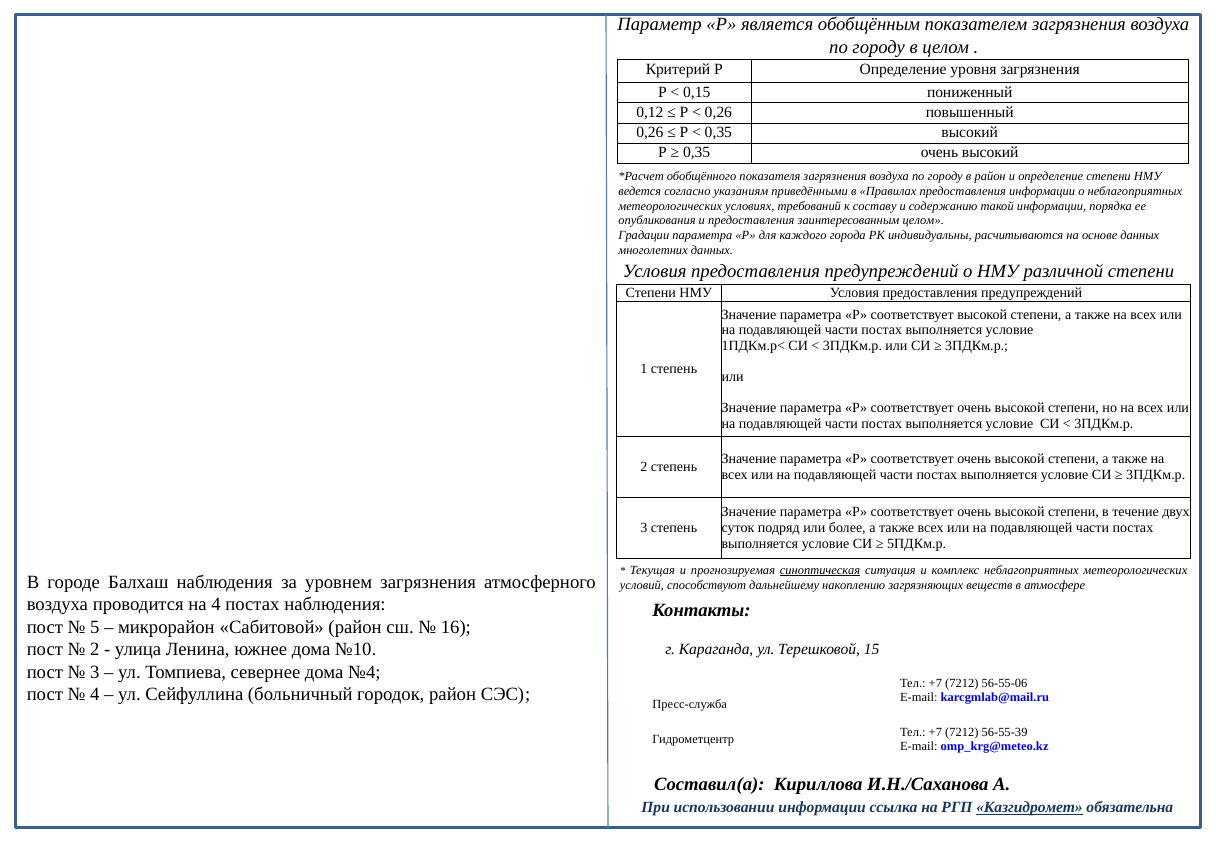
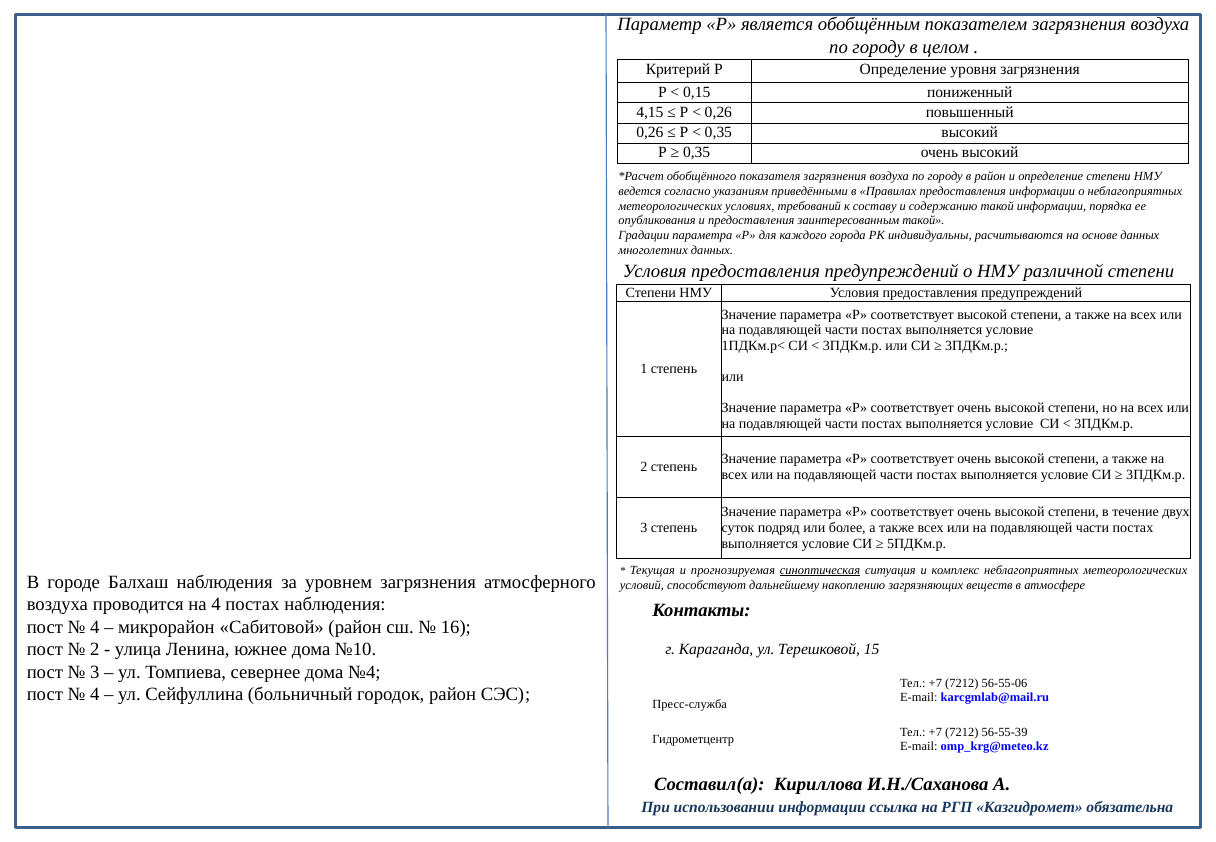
0,12: 0,12 -> 4,15
заинтересованным целом: целом -> такой
5 at (95, 627): 5 -> 4
Казгидромет underline: present -> none
